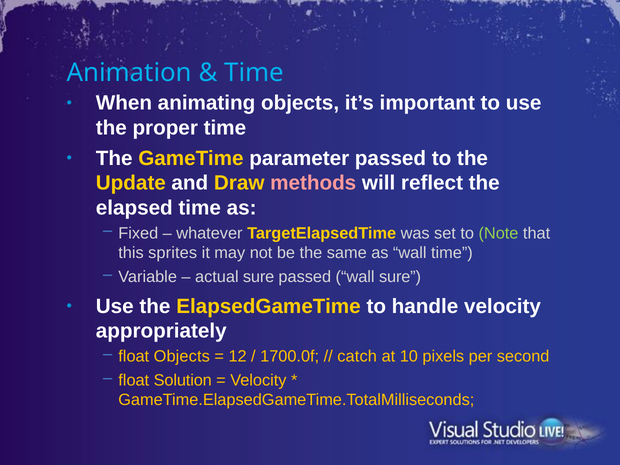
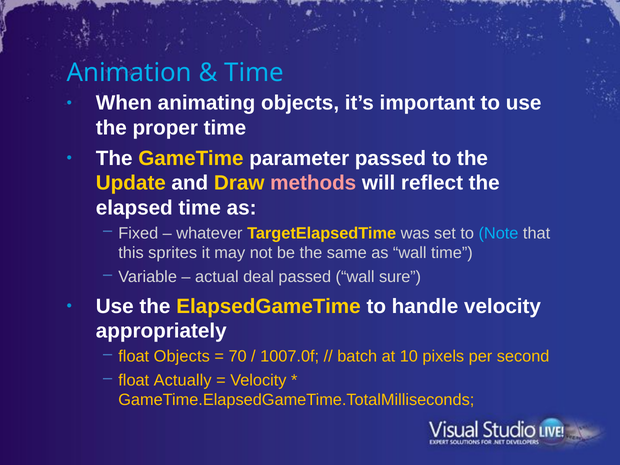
Note colour: light green -> light blue
actual sure: sure -> deal
12: 12 -> 70
1700.0f: 1700.0f -> 1007.0f
catch: catch -> batch
Solution: Solution -> Actually
